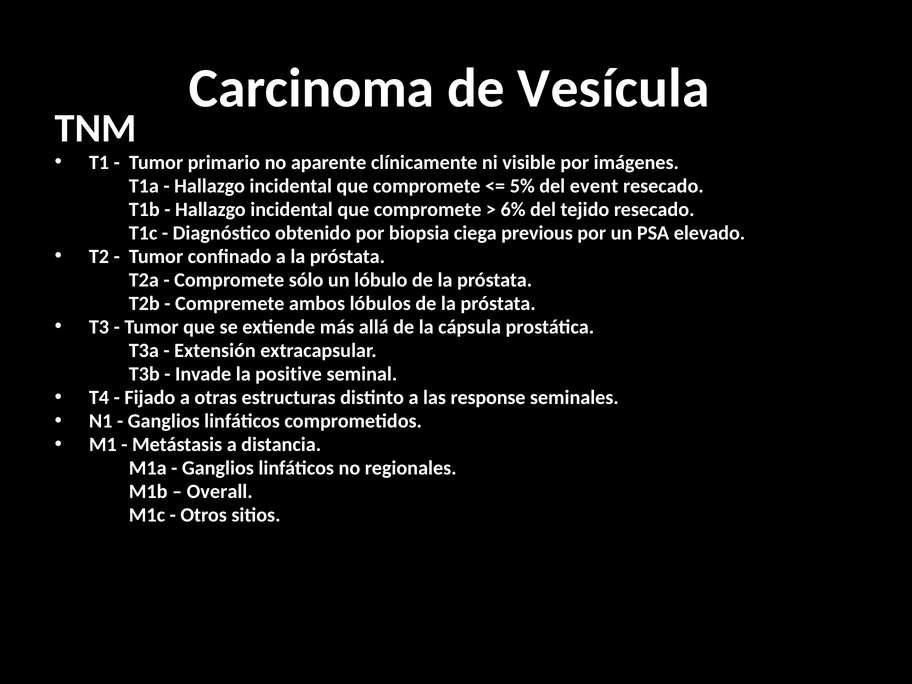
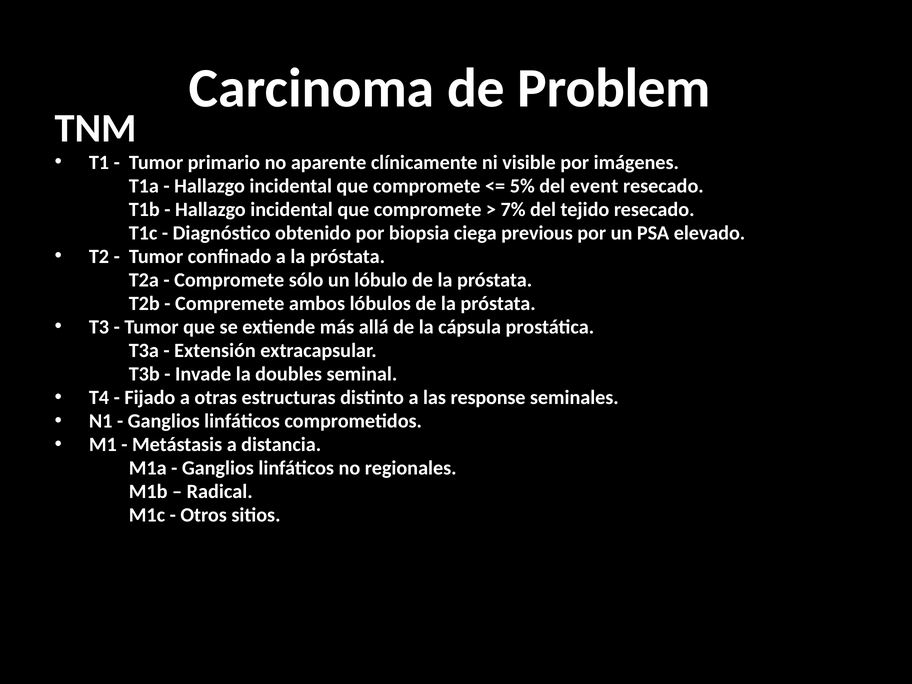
Vesícula: Vesícula -> Problem
6%: 6% -> 7%
positive: positive -> doubles
Overall: Overall -> Radical
